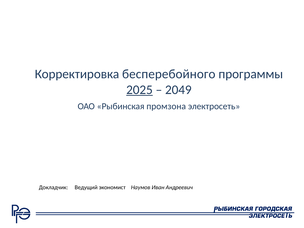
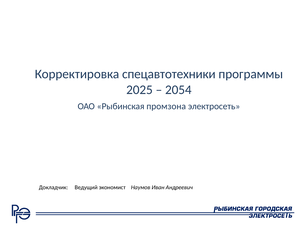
бесперебойного: бесперебойного -> спецавтотехники
2025 underline: present -> none
2049: 2049 -> 2054
